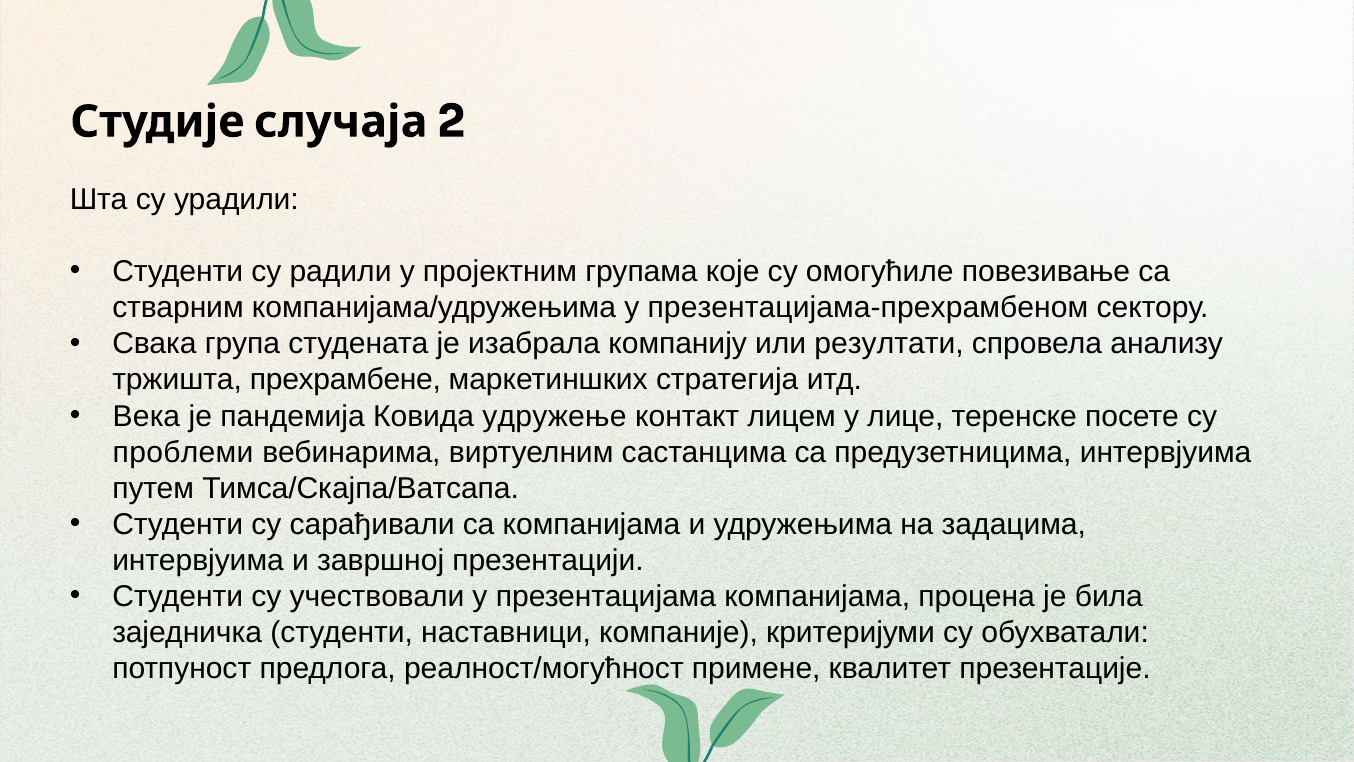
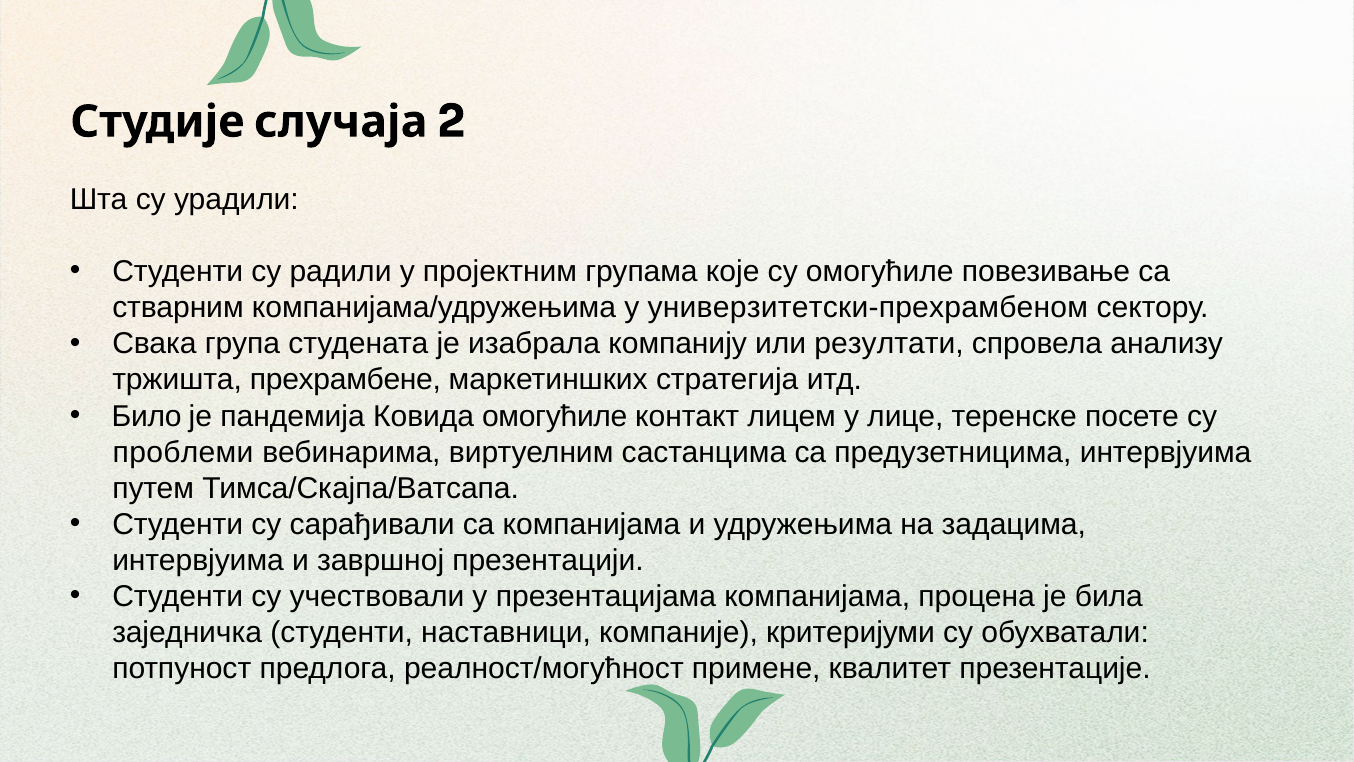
презентацијама-прехрамбеном: презентацијама-прехрамбеном -> универзитетски-прехрамбеном
Века: Века -> Било
Ковида удружење: удружење -> омогућиле
